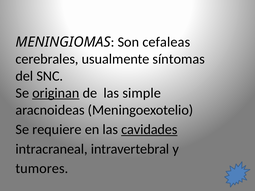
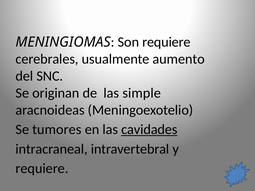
Son cefaleas: cefaleas -> requiere
síntomas: síntomas -> aumento
originan underline: present -> none
requiere: requiere -> tumores
tumores at (42, 169): tumores -> requiere
